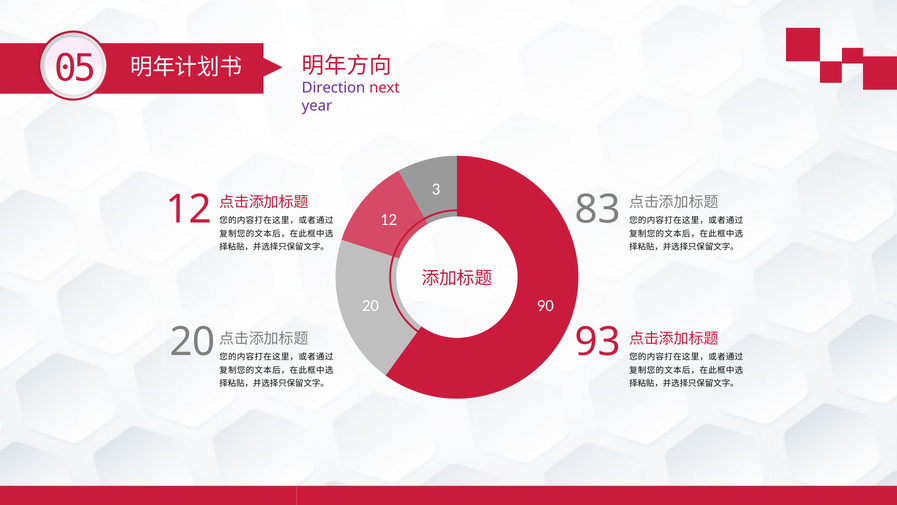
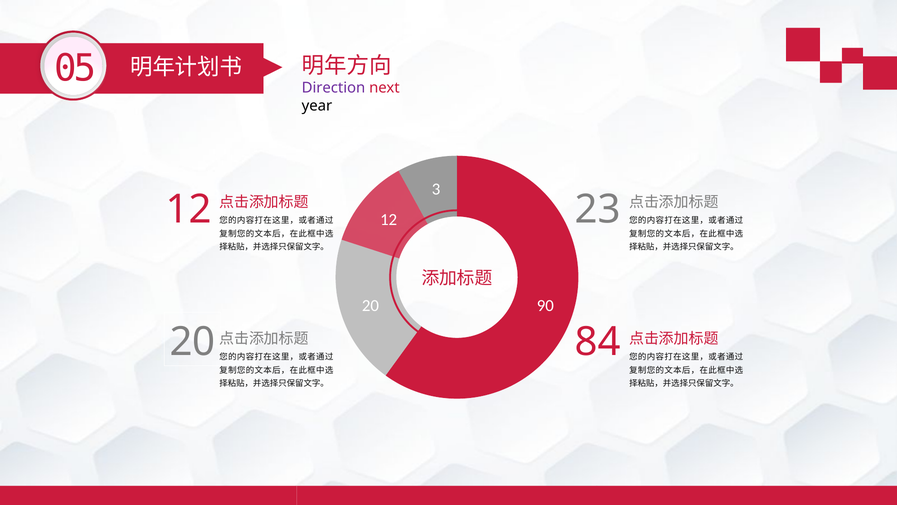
year colour: purple -> black
83: 83 -> 23
93: 93 -> 84
